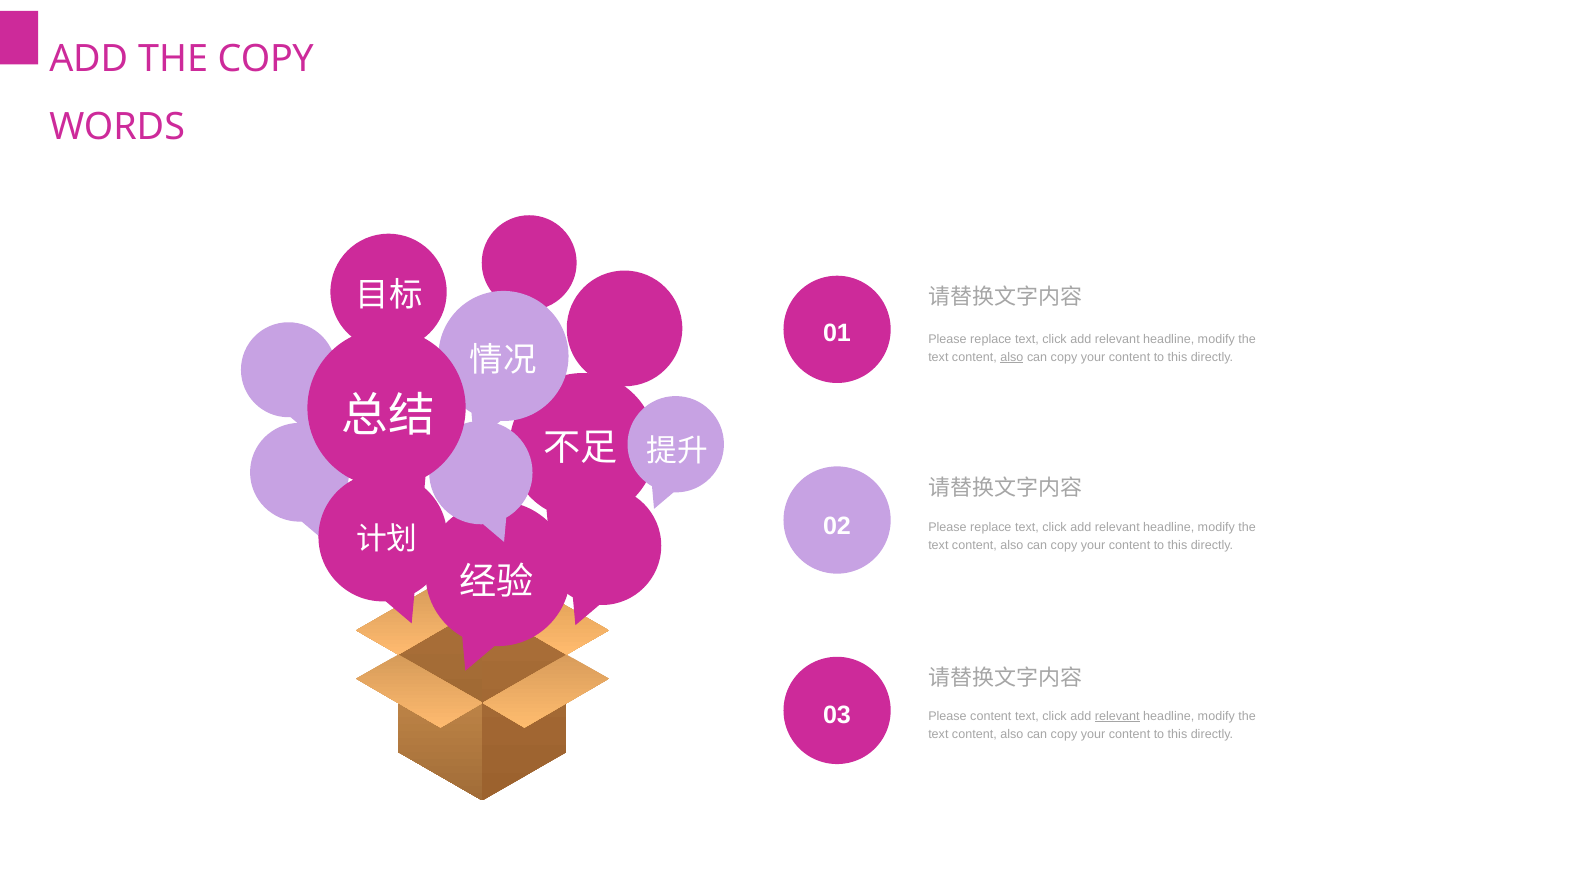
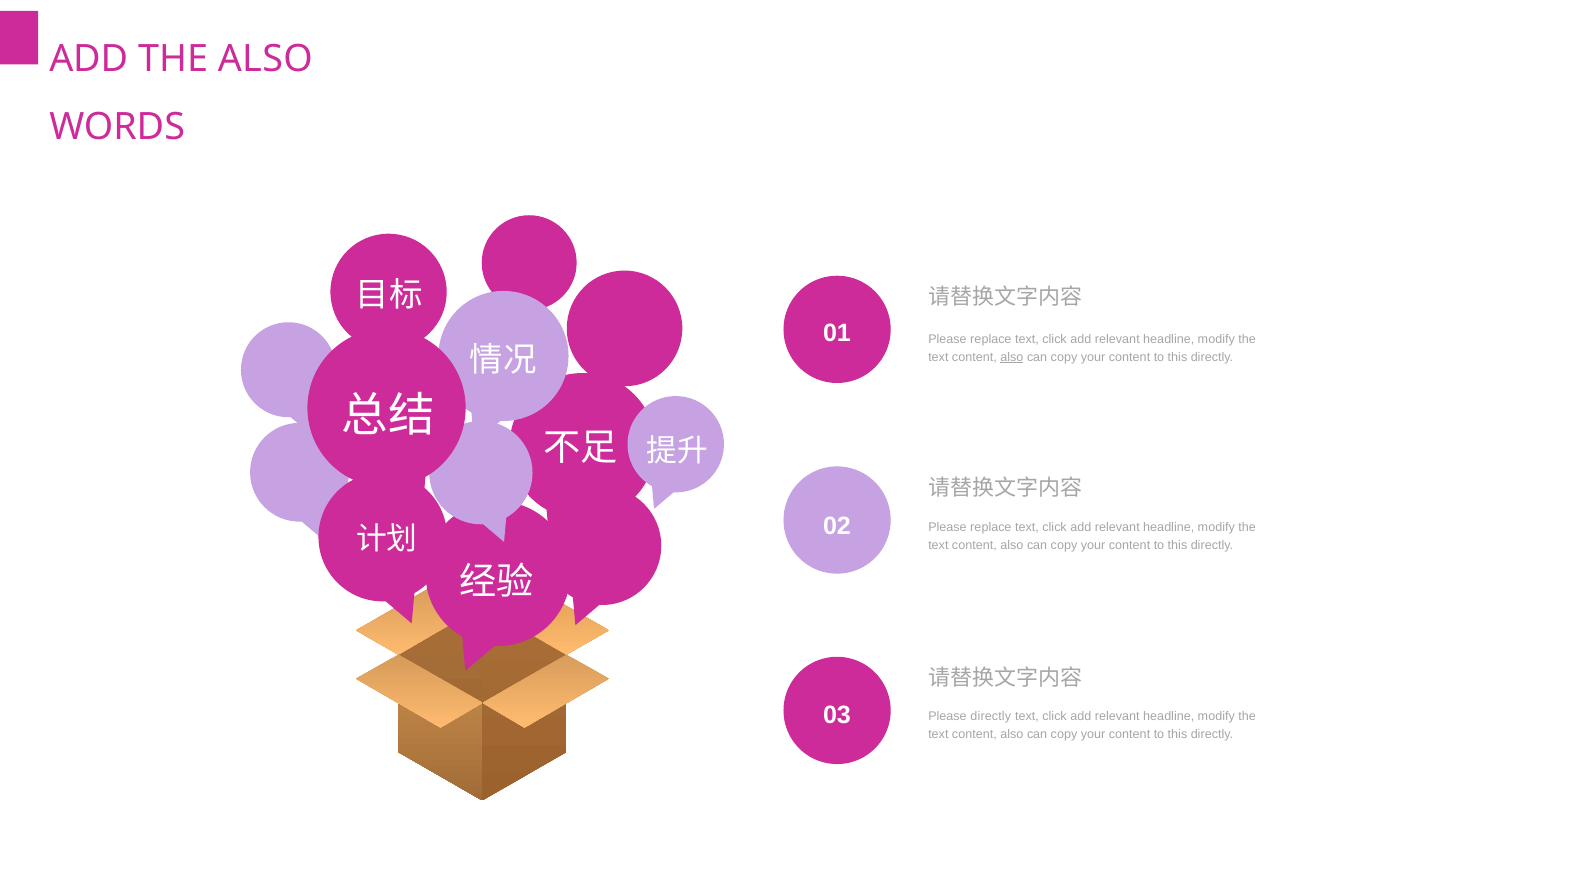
THE COPY: COPY -> ALSO
Please content: content -> directly
relevant at (1117, 716) underline: present -> none
